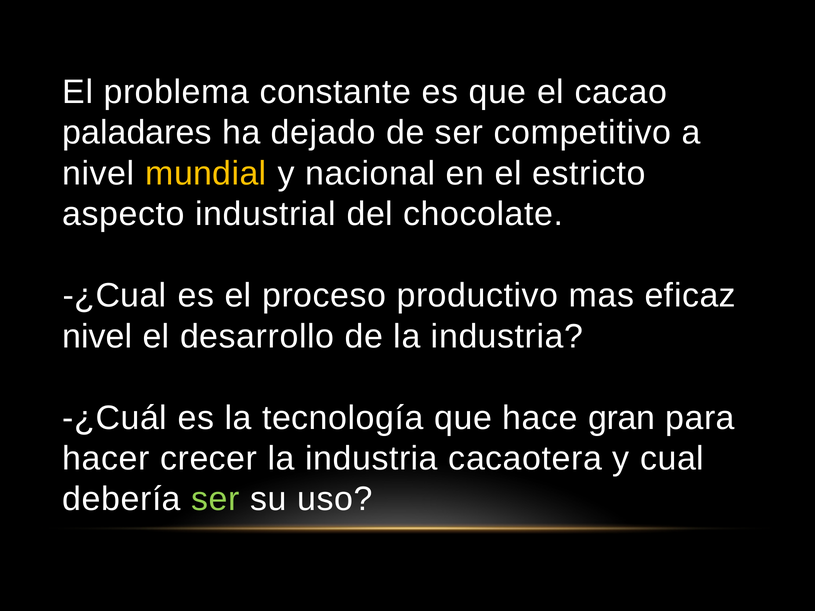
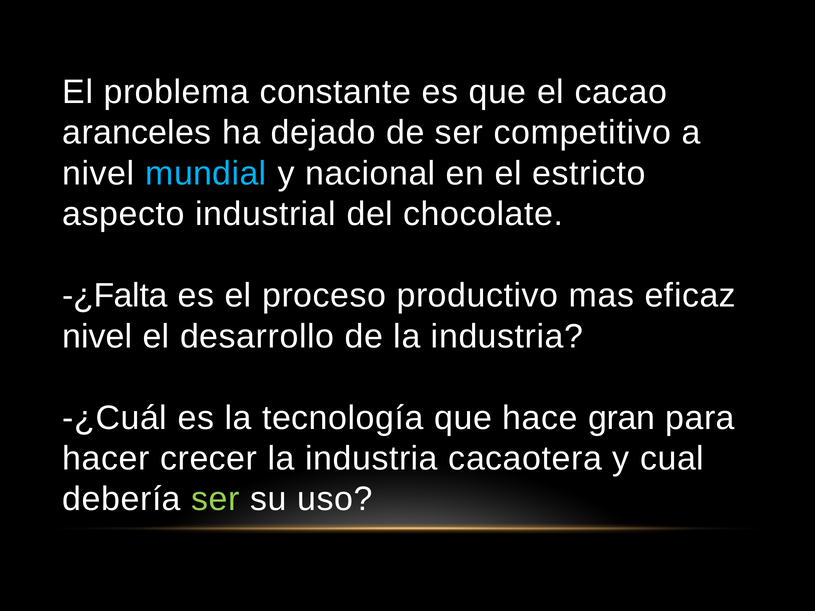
paladares: paladares -> aranceles
mundial colour: yellow -> light blue
-¿Cual: -¿Cual -> -¿Falta
